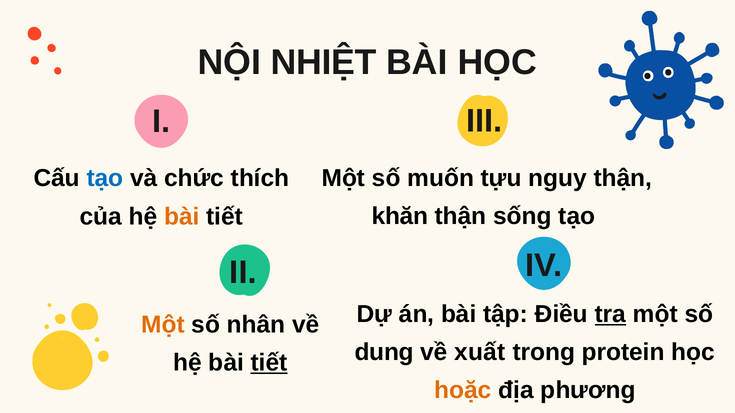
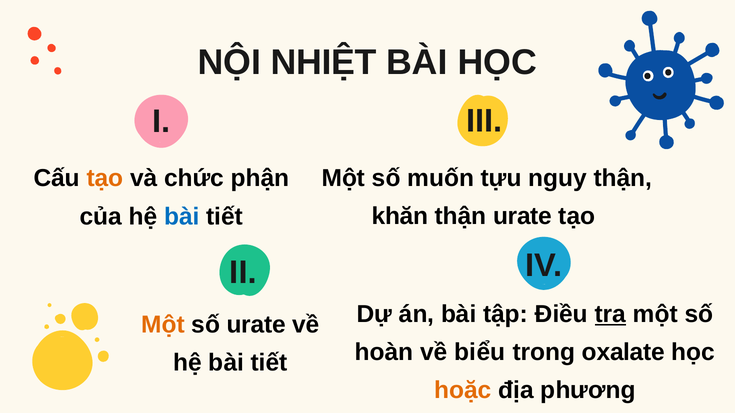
tạo at (105, 178) colour: blue -> orange
thích: thích -> phận
thận sống: sống -> urate
bài at (182, 217) colour: orange -> blue
số nhân: nhân -> urate
dung: dung -> hoàn
xuất: xuất -> biểu
protein: protein -> oxalate
tiết at (269, 363) underline: present -> none
